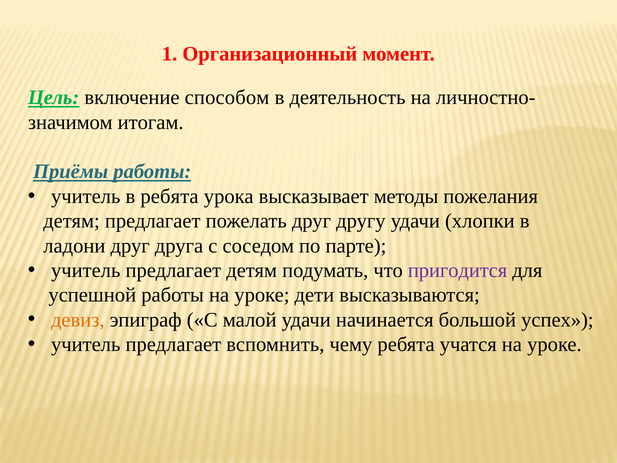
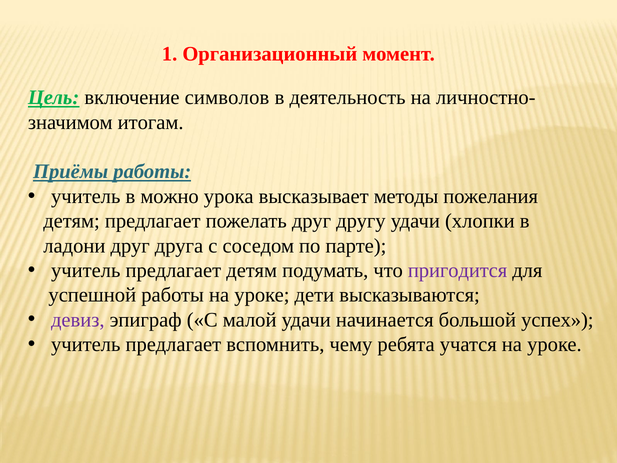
способом: способом -> символов
в ребята: ребята -> можно
девиз colour: orange -> purple
